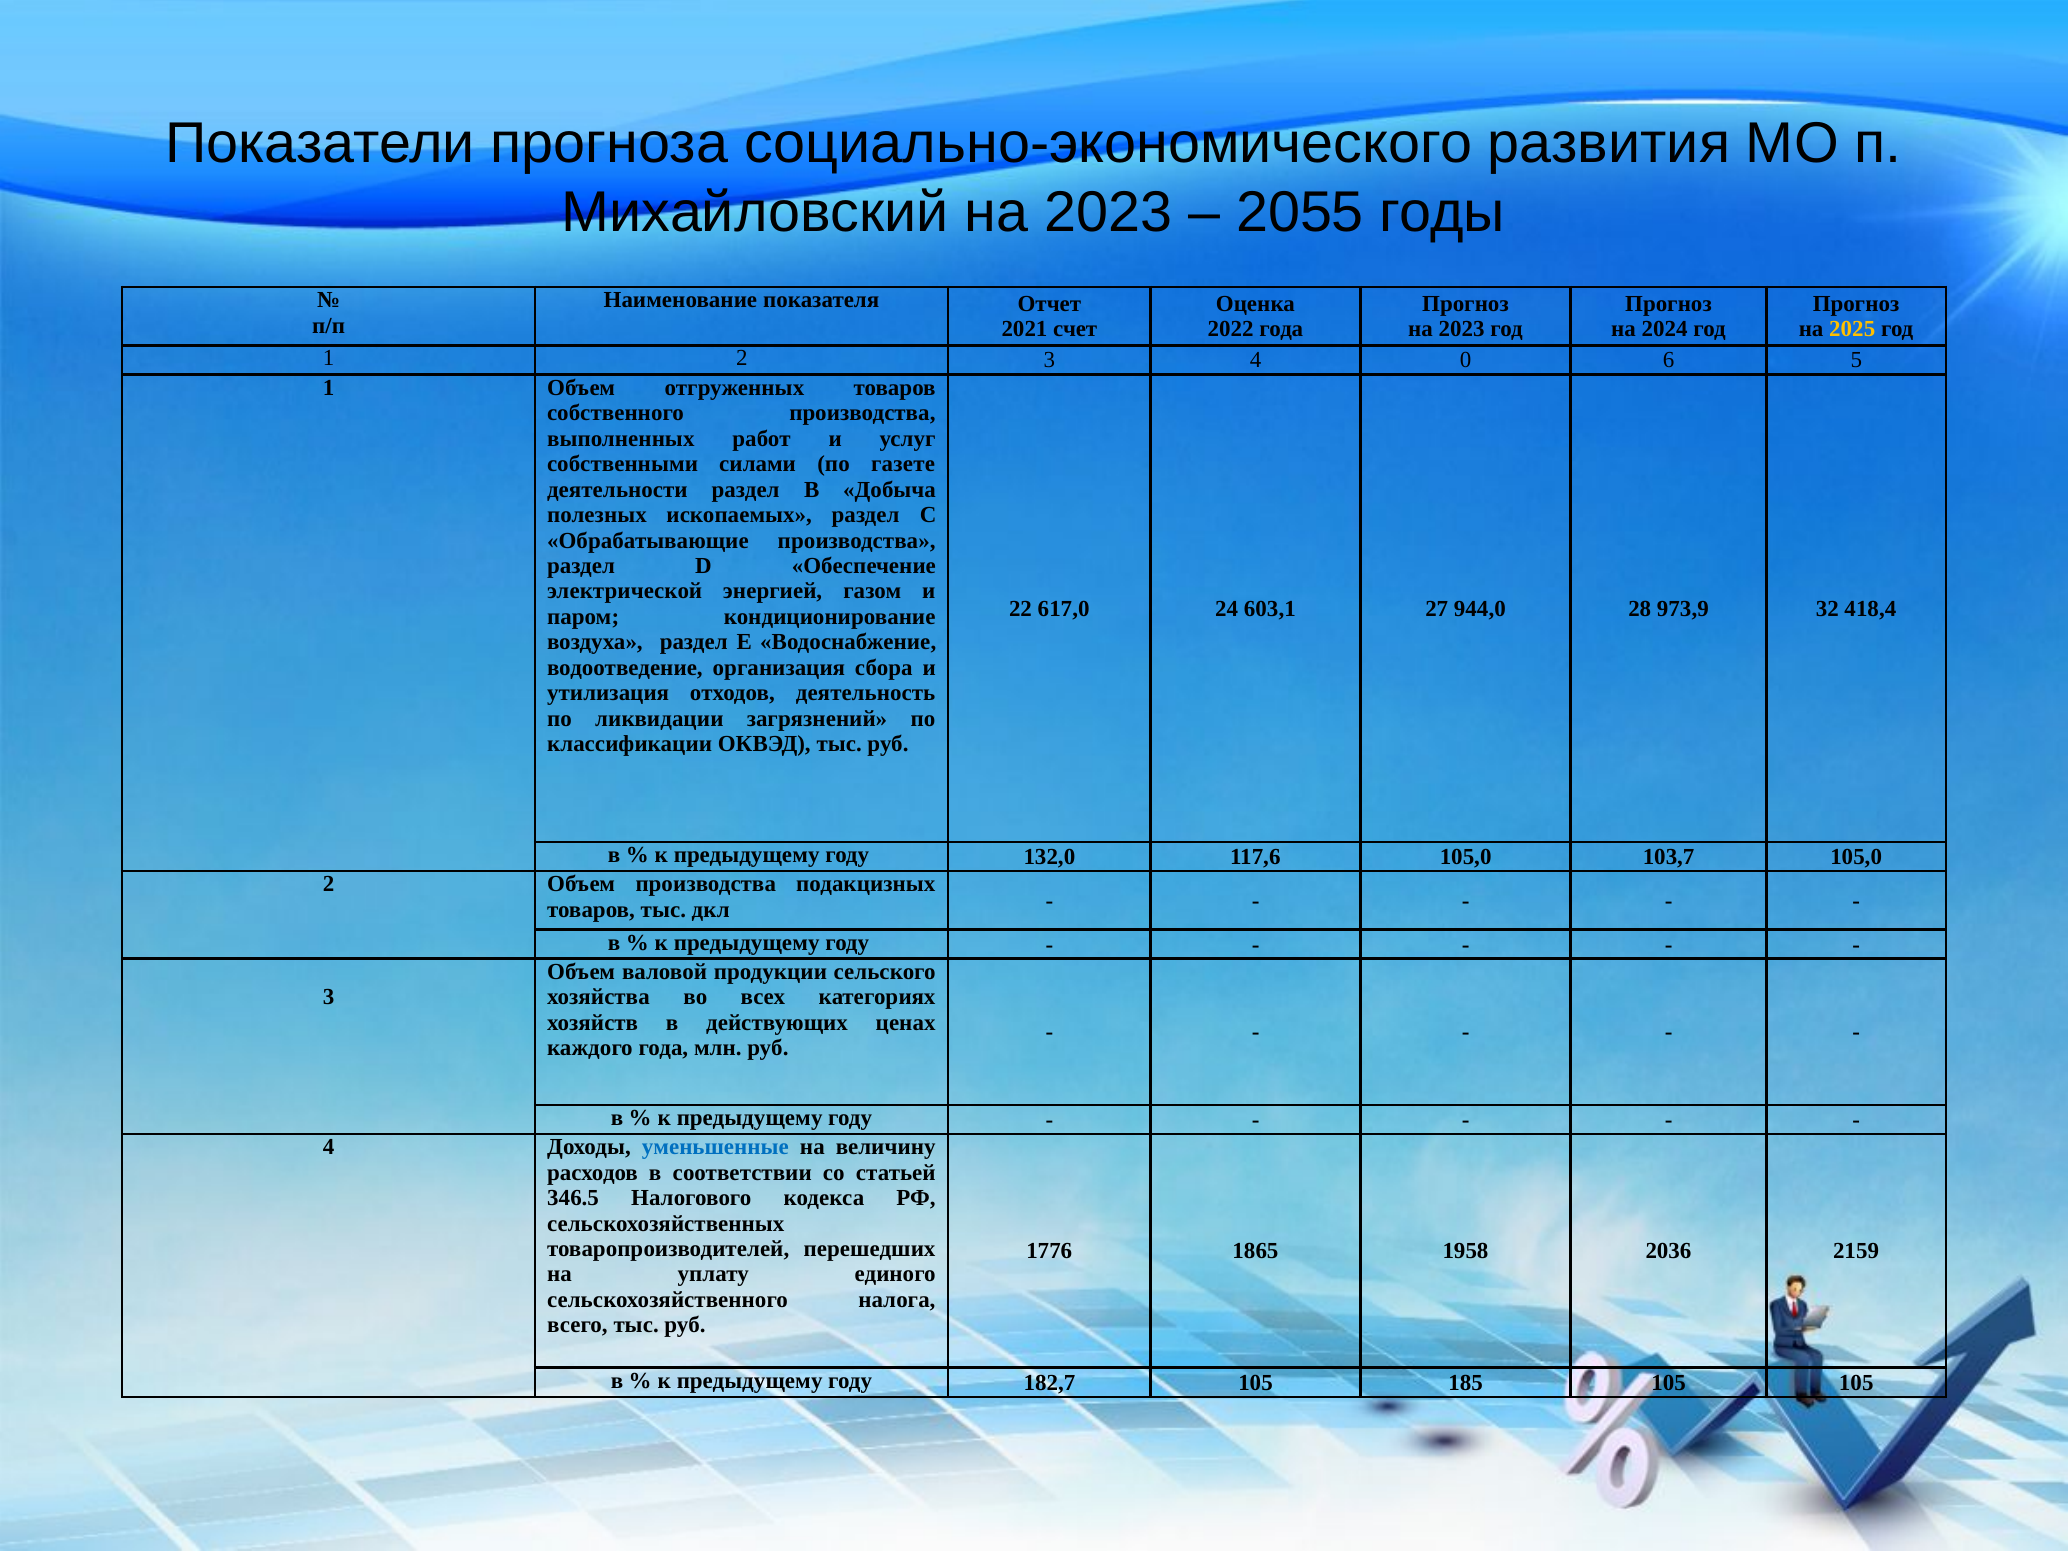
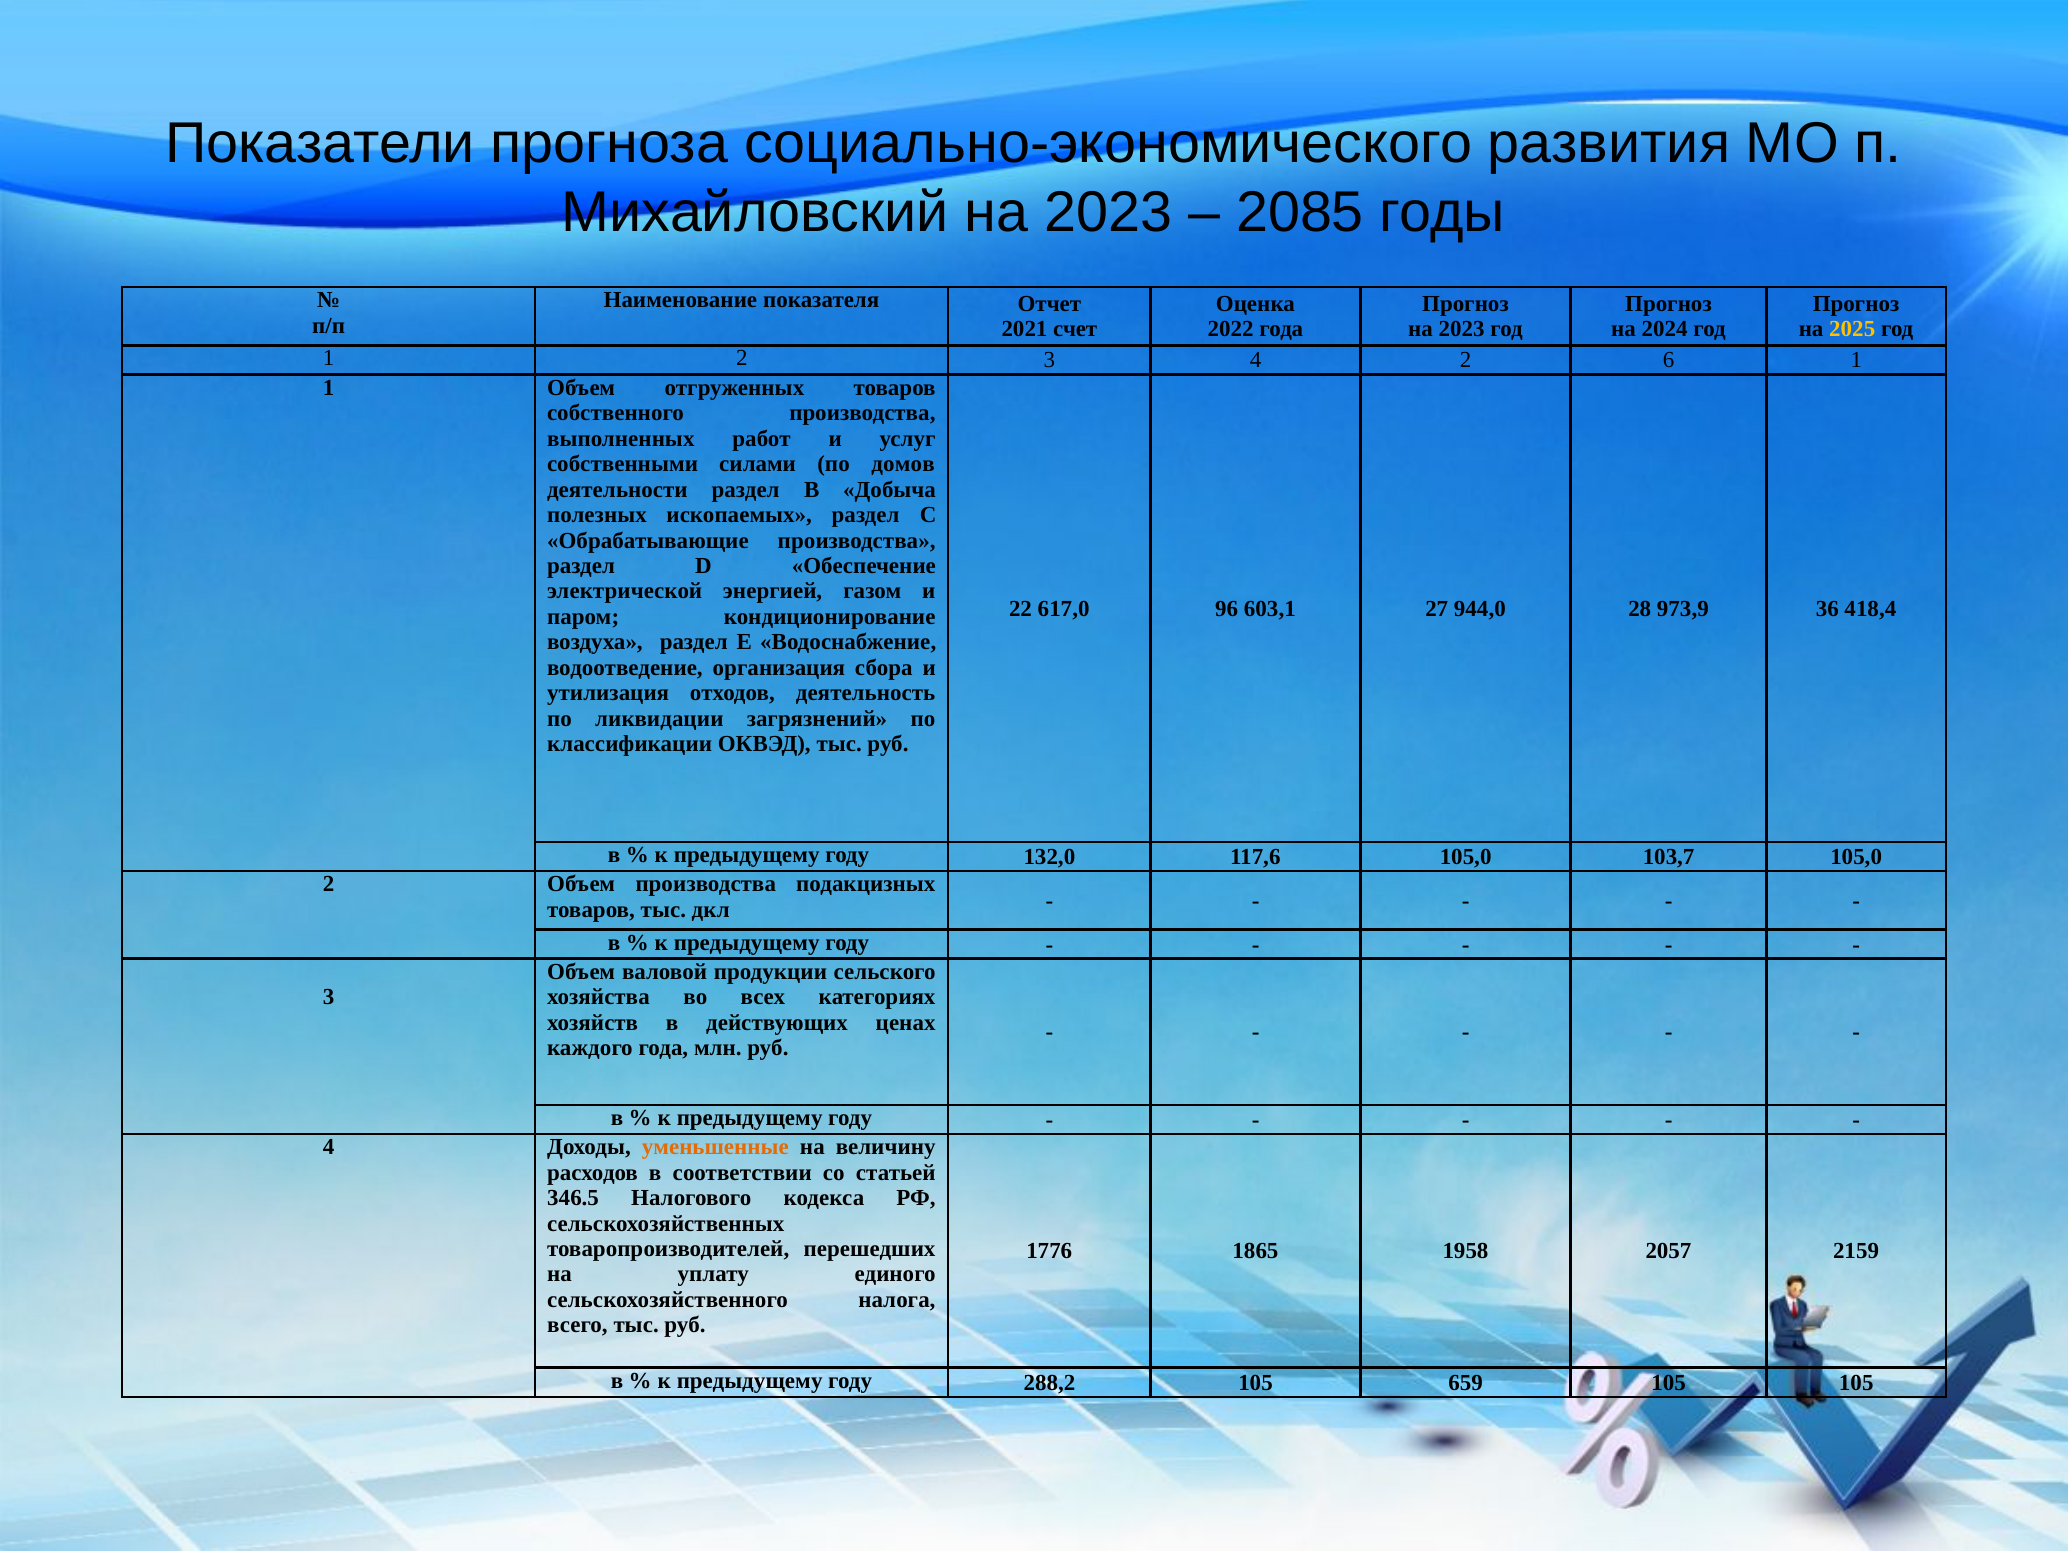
2055: 2055 -> 2085
4 0: 0 -> 2
6 5: 5 -> 1
газете: газете -> домов
24: 24 -> 96
32: 32 -> 36
уменьшенные colour: blue -> orange
2036: 2036 -> 2057
182,7: 182,7 -> 288,2
185: 185 -> 659
